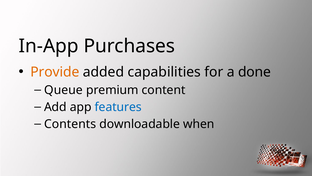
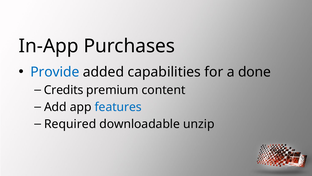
Provide colour: orange -> blue
Queue: Queue -> Credits
Contents: Contents -> Required
when: when -> unzip
